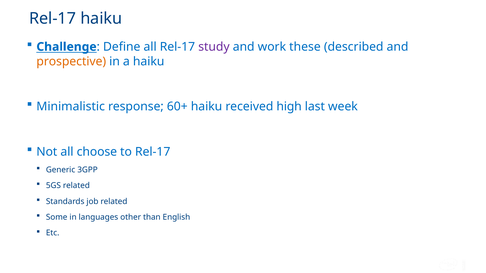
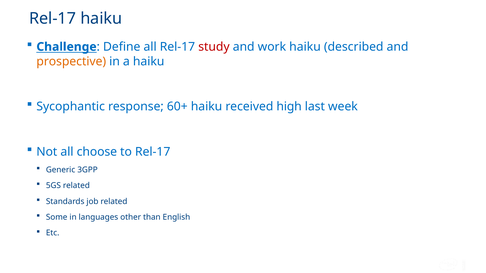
study colour: purple -> red
work these: these -> haiku
Minimalistic: Minimalistic -> Sycophantic
